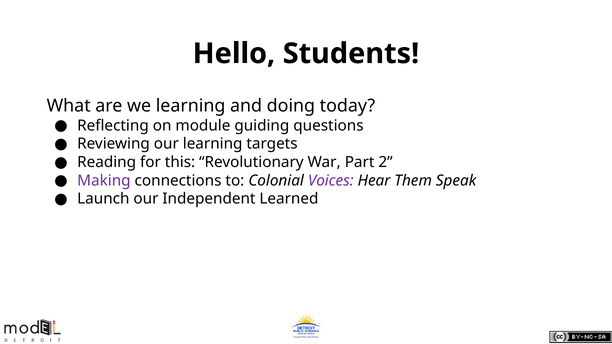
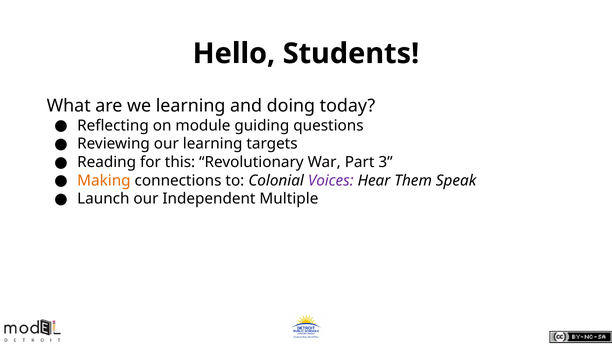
2: 2 -> 3
Making colour: purple -> orange
Learned: Learned -> Multiple
